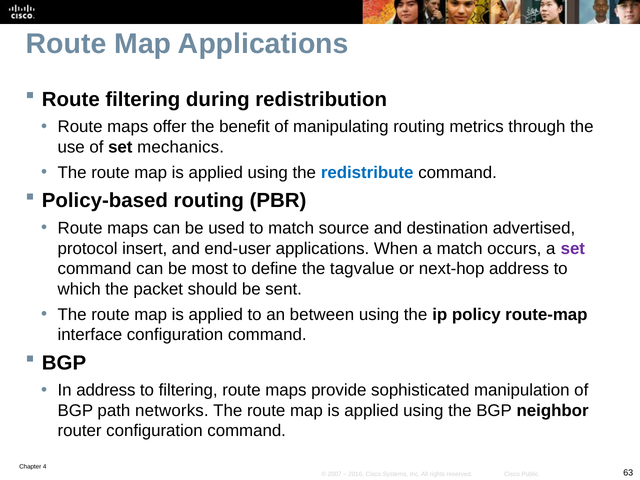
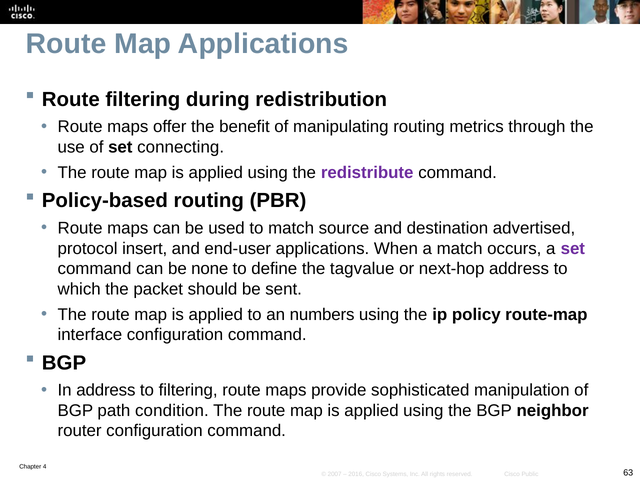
mechanics: mechanics -> connecting
redistribute colour: blue -> purple
most: most -> none
between: between -> numbers
networks: networks -> condition
